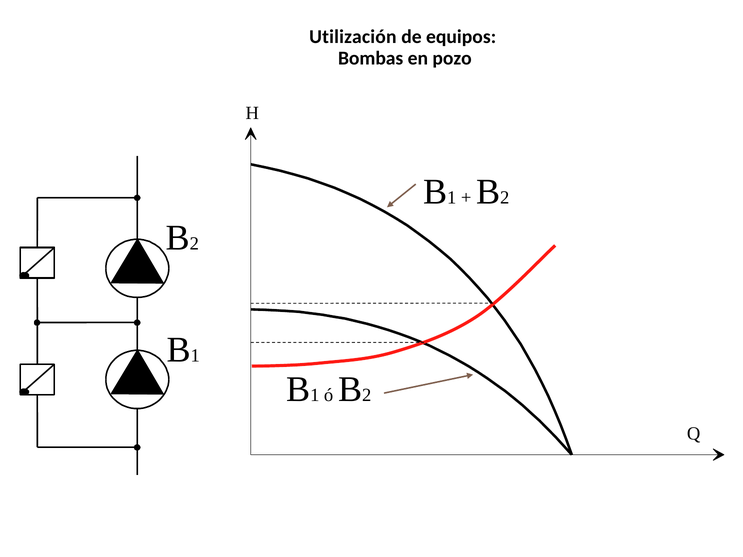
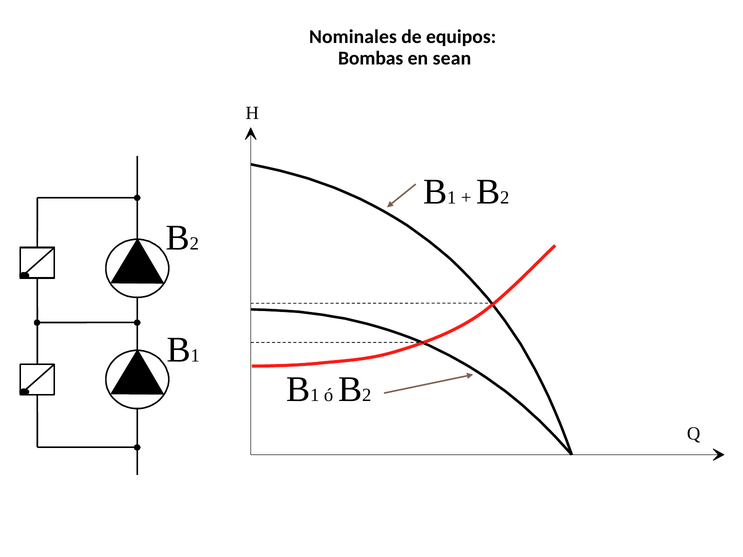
Utilización: Utilización -> Nominales
pozo: pozo -> sean
